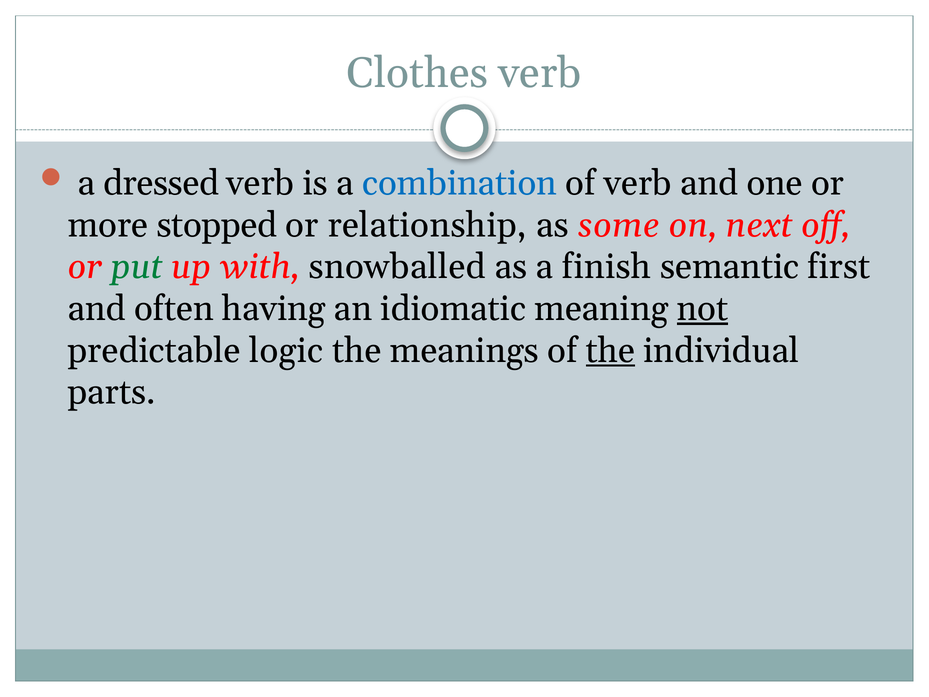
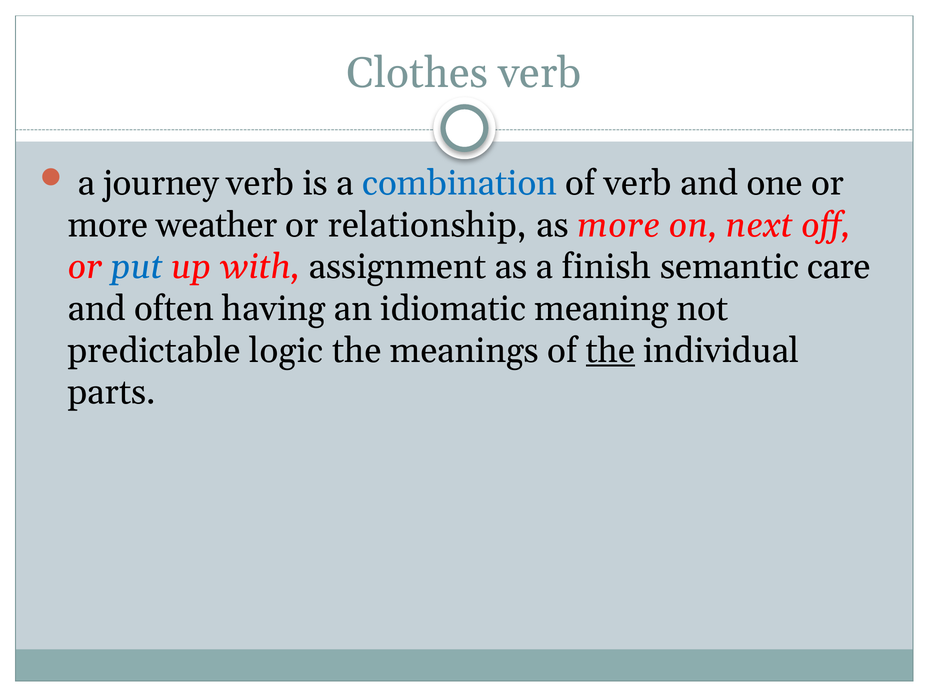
dressed: dressed -> journey
stopped: stopped -> weather
as some: some -> more
put colour: green -> blue
snowballed: snowballed -> assignment
first: first -> care
not underline: present -> none
